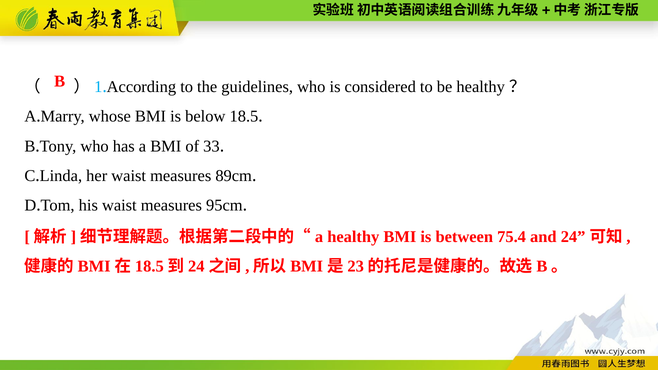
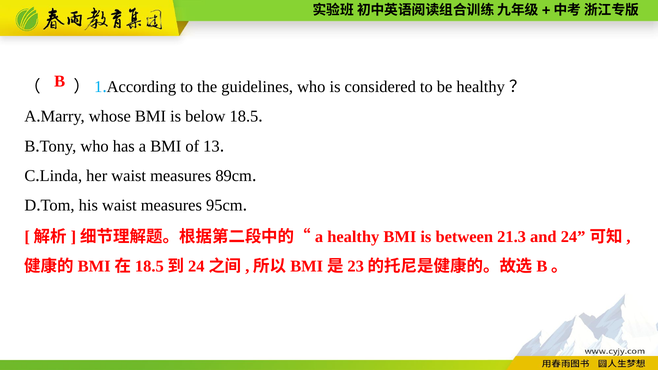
33: 33 -> 13
75.4: 75.4 -> 21.3
